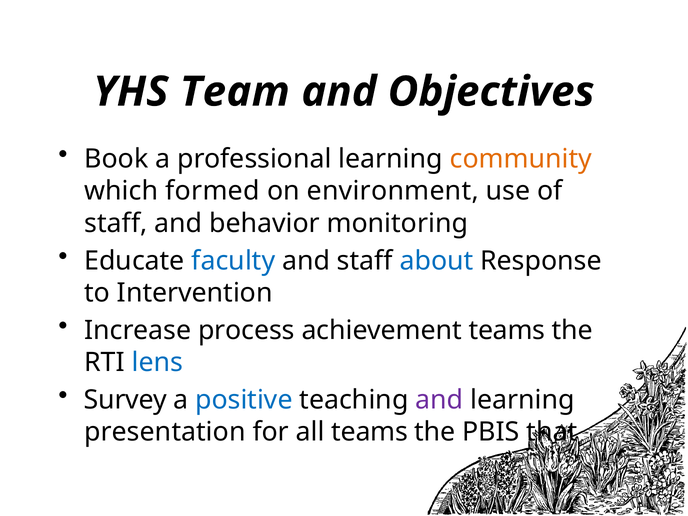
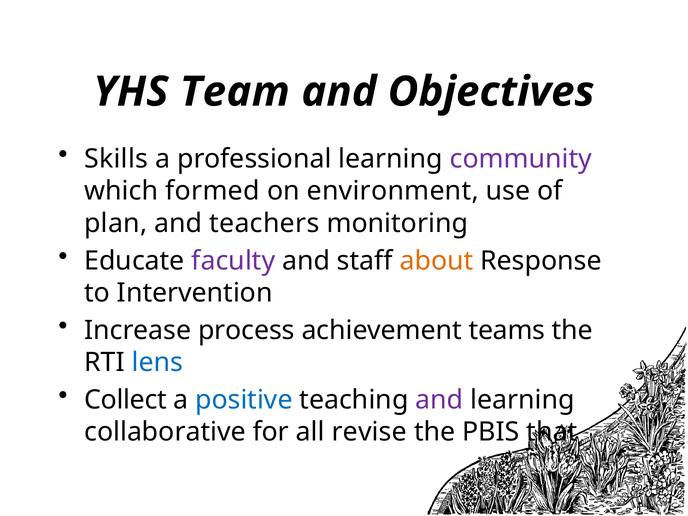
Book: Book -> Skills
community colour: orange -> purple
staff at (116, 223): staff -> plan
behavior: behavior -> teachers
faculty colour: blue -> purple
about colour: blue -> orange
Survey: Survey -> Collect
presentation: presentation -> collaborative
all teams: teams -> revise
